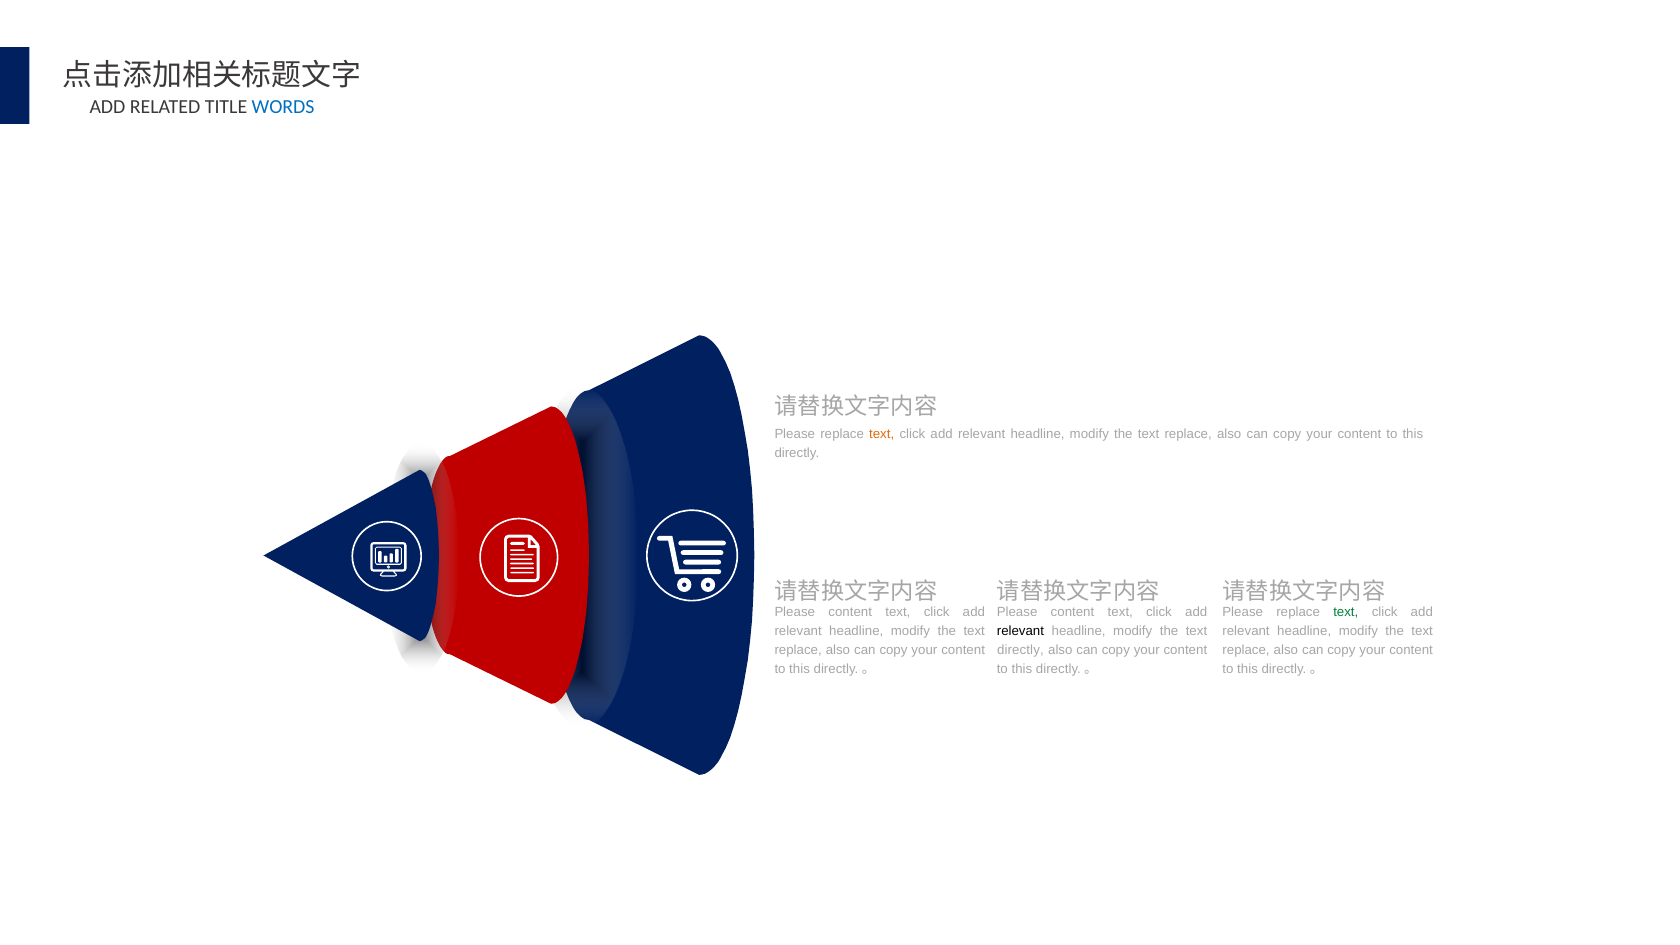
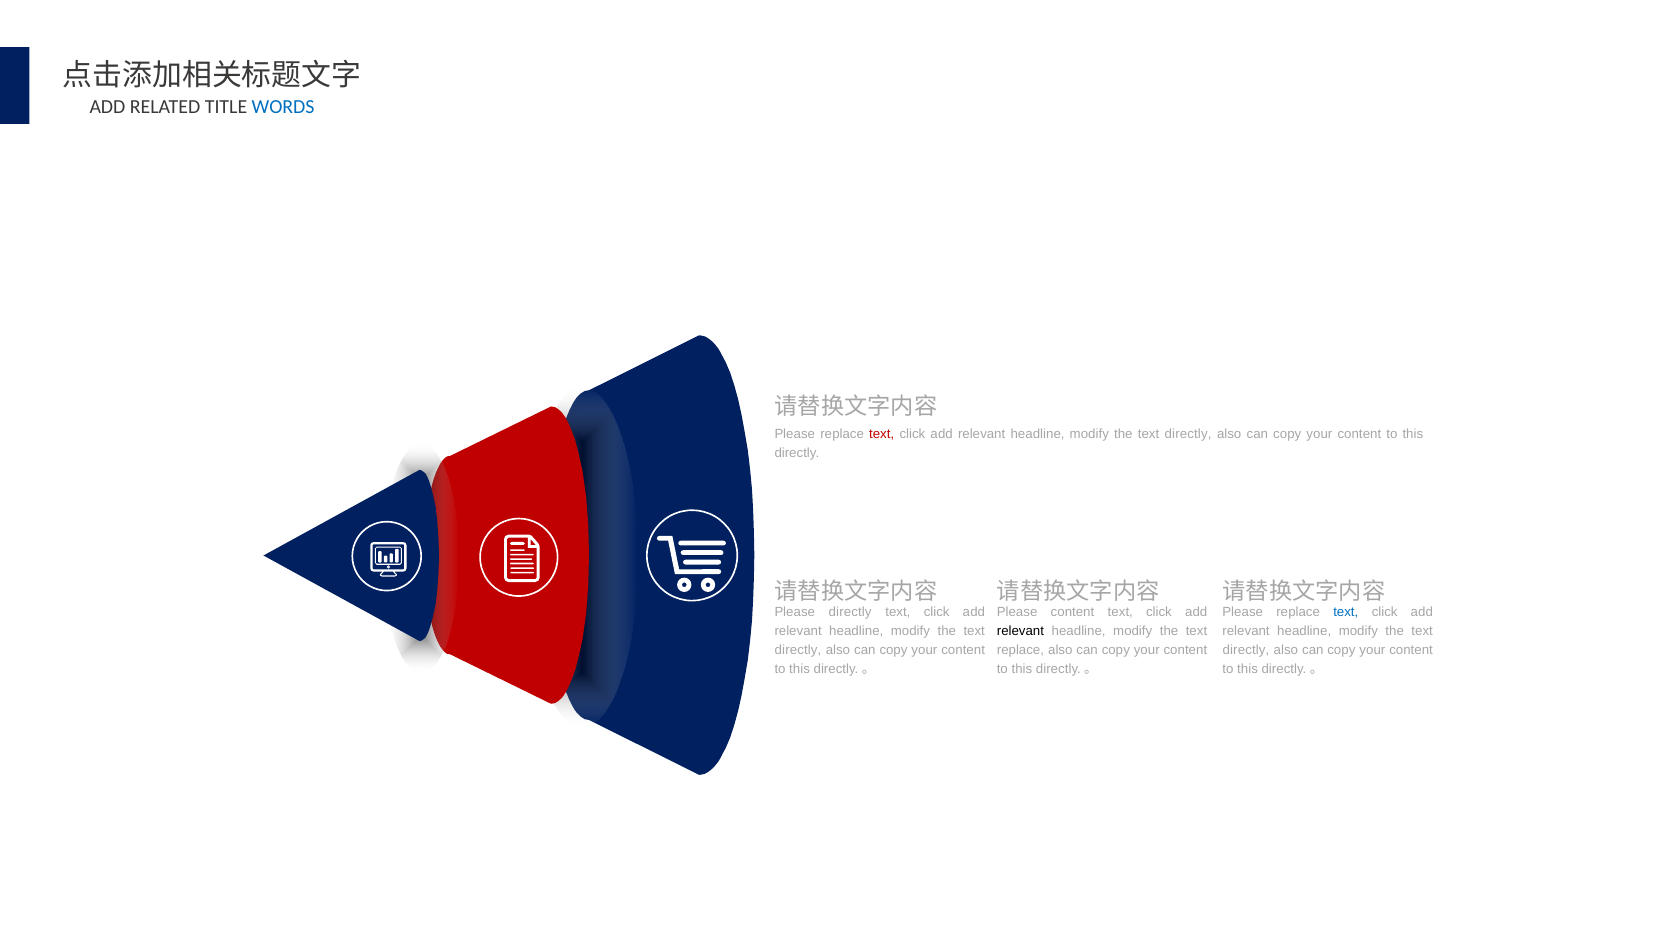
text at (882, 434) colour: orange -> red
replace at (1188, 434): replace -> directly
content at (850, 612): content -> directly
text at (1346, 612) colour: green -> blue
replace at (798, 650): replace -> directly
directly at (1020, 650): directly -> replace
replace at (1246, 650): replace -> directly
